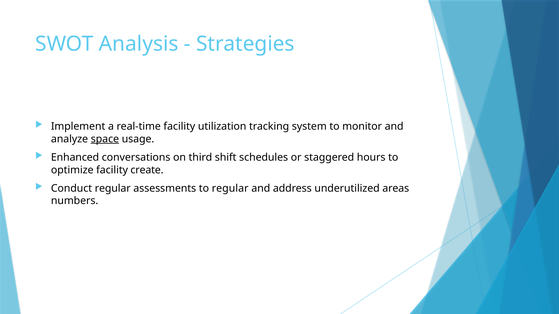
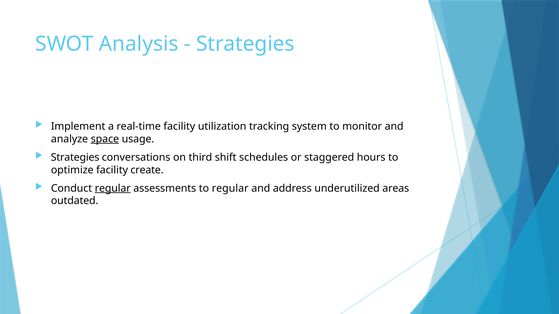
Enhanced at (75, 158): Enhanced -> Strategies
regular at (113, 189) underline: none -> present
numbers: numbers -> outdated
